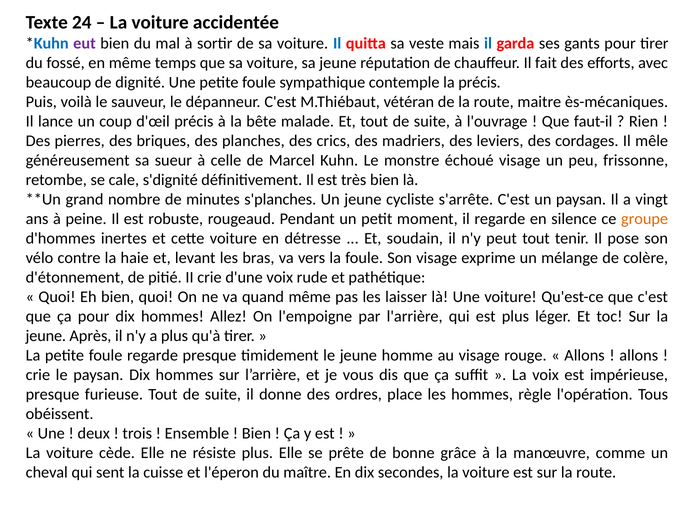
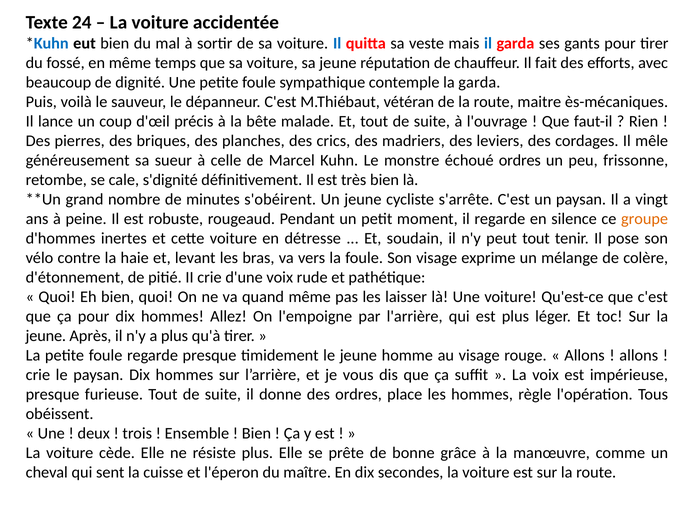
eut colour: purple -> black
la précis: précis -> garda
échoué visage: visage -> ordres
s'planches: s'planches -> s'obéirent
